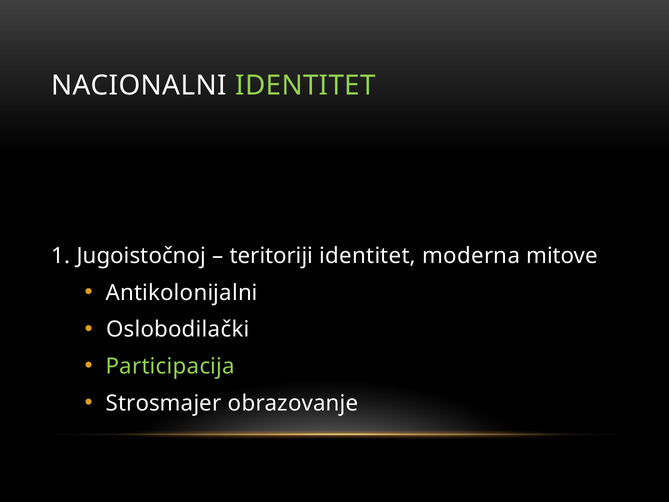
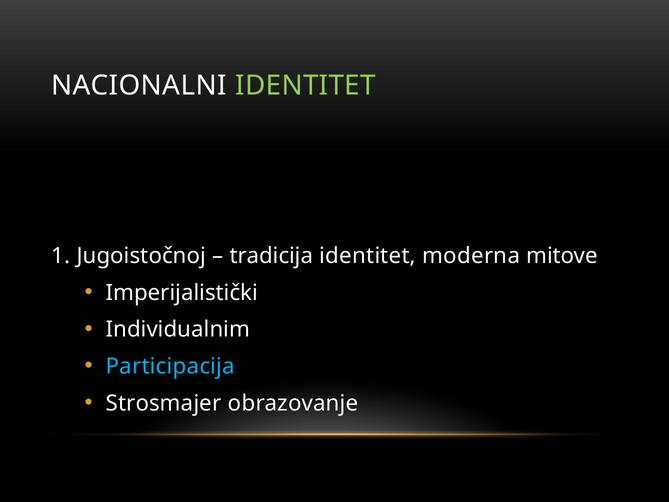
teritoriji: teritoriji -> tradicija
Antikolonijalni: Antikolonijalni -> Imperijalistički
Oslobodilački: Oslobodilački -> Individualnim
Participacija colour: light green -> light blue
